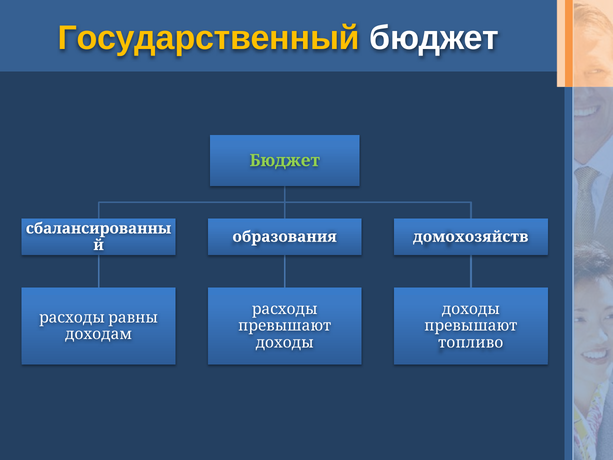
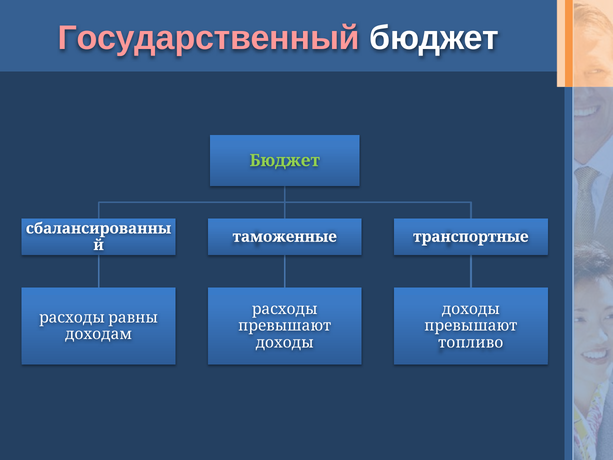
Государственный colour: yellow -> pink
образования: образования -> таможенные
домохозяйств: домохозяйств -> транспортные
